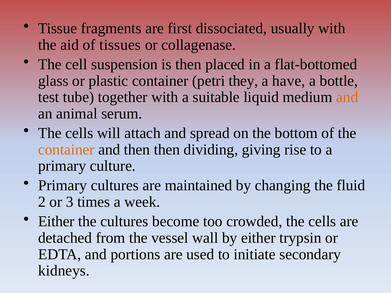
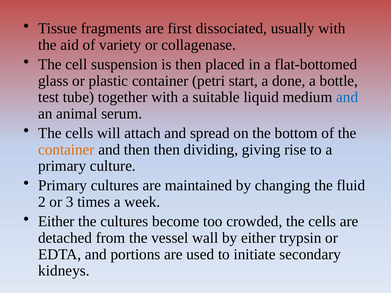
tissues: tissues -> variety
they: they -> start
have: have -> done
and at (347, 97) colour: orange -> blue
